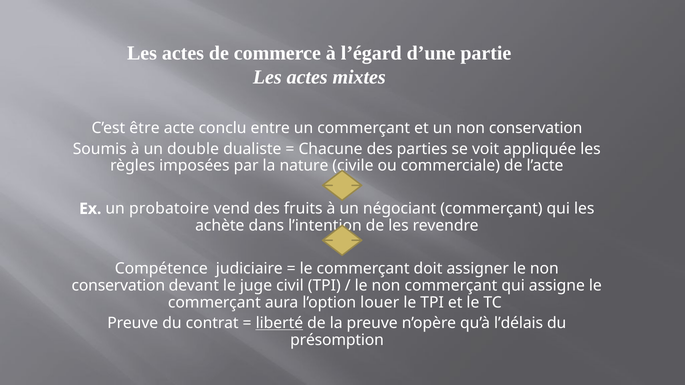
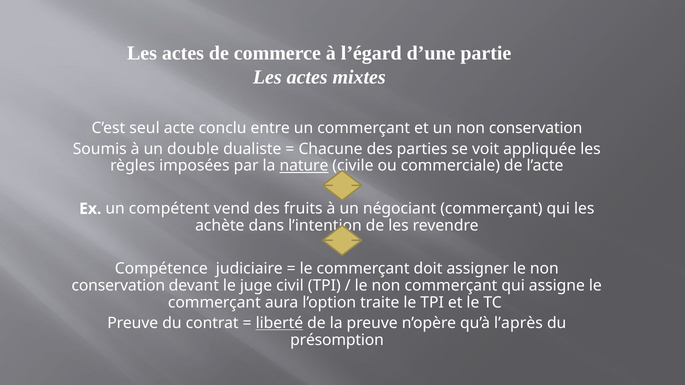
être: être -> seul
nature underline: none -> present
probatoire: probatoire -> compétent
louer: louer -> traite
l’délais: l’délais -> l’après
